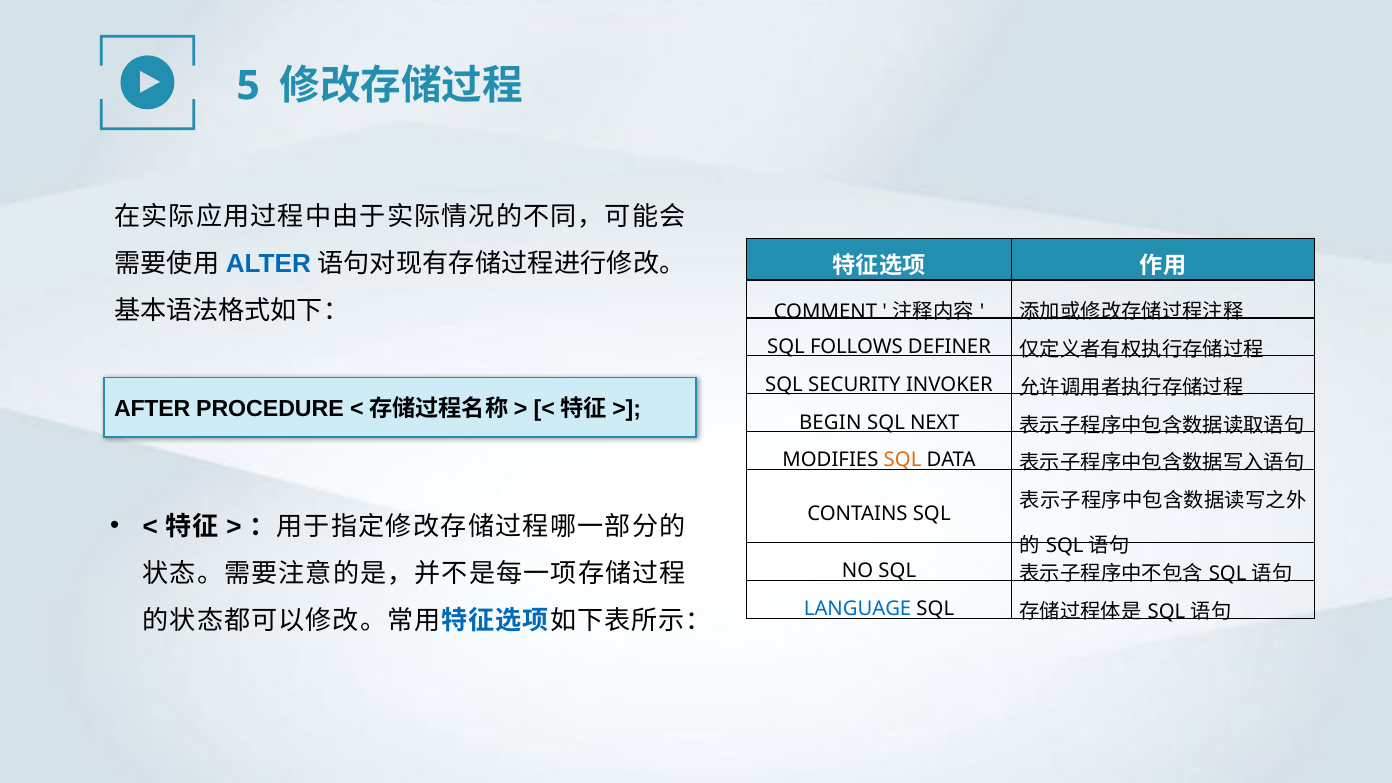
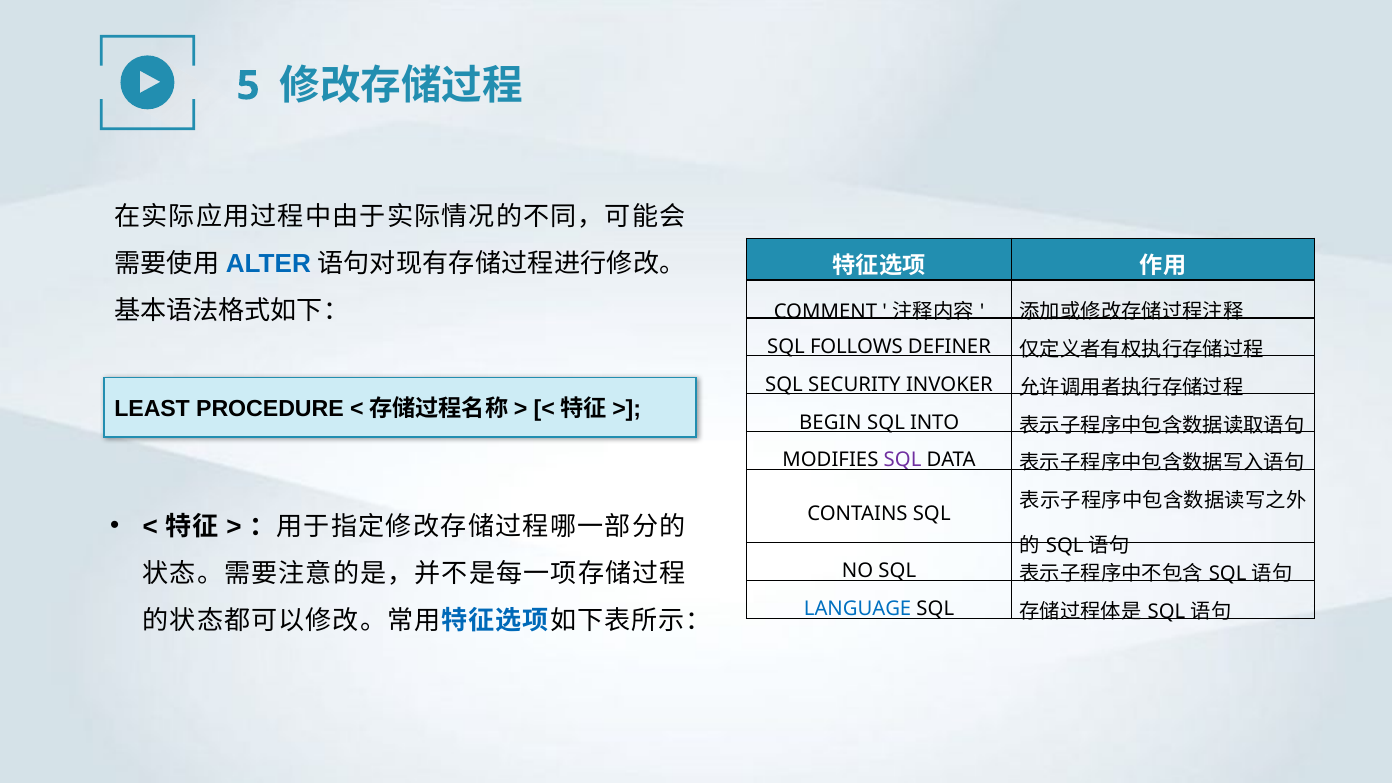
AFTER: AFTER -> LEAST
NEXT: NEXT -> INTO
SQL at (903, 460) colour: orange -> purple
